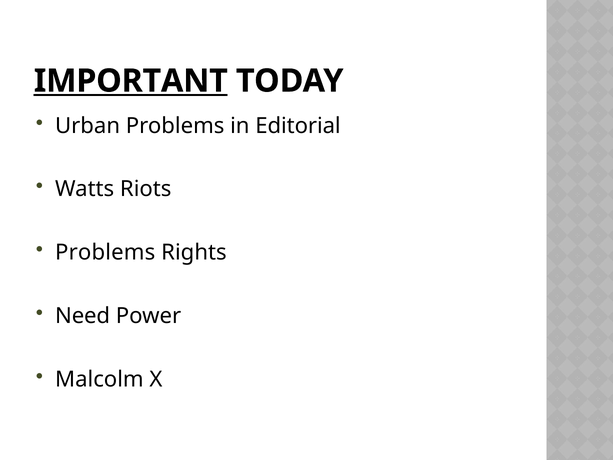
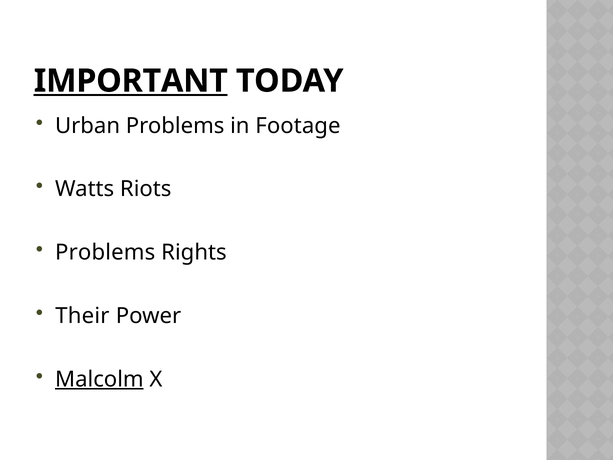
Editorial: Editorial -> Footage
Need: Need -> Their
Malcolm underline: none -> present
